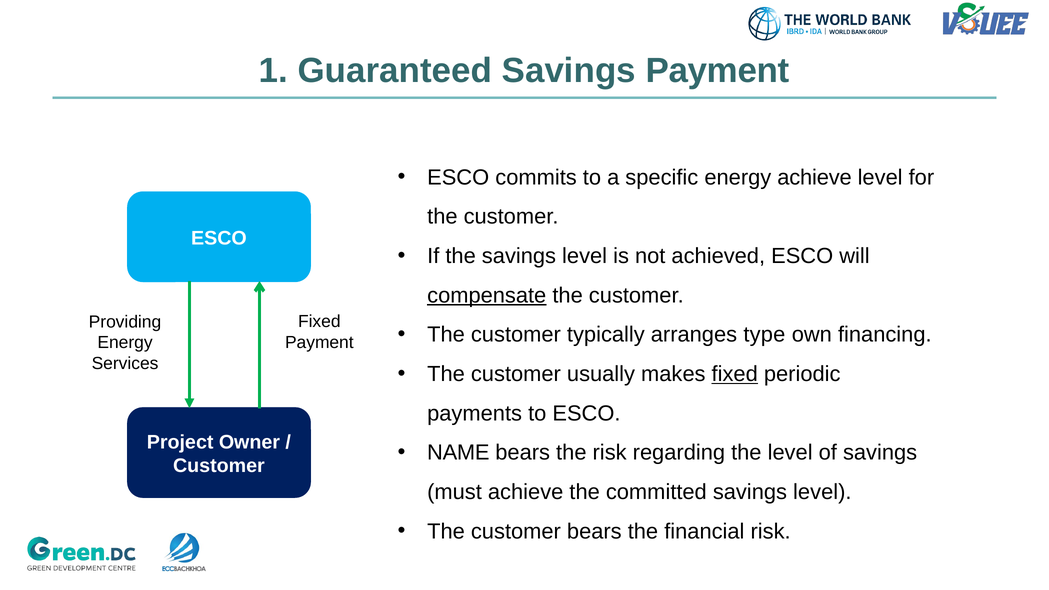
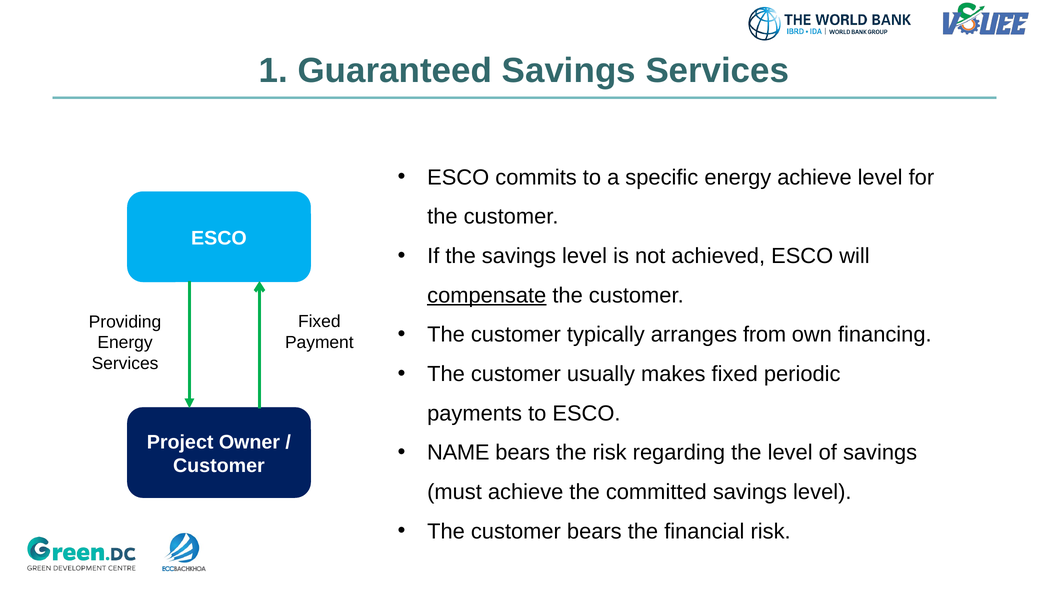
Savings Payment: Payment -> Services
type: type -> from
fixed at (735, 374) underline: present -> none
